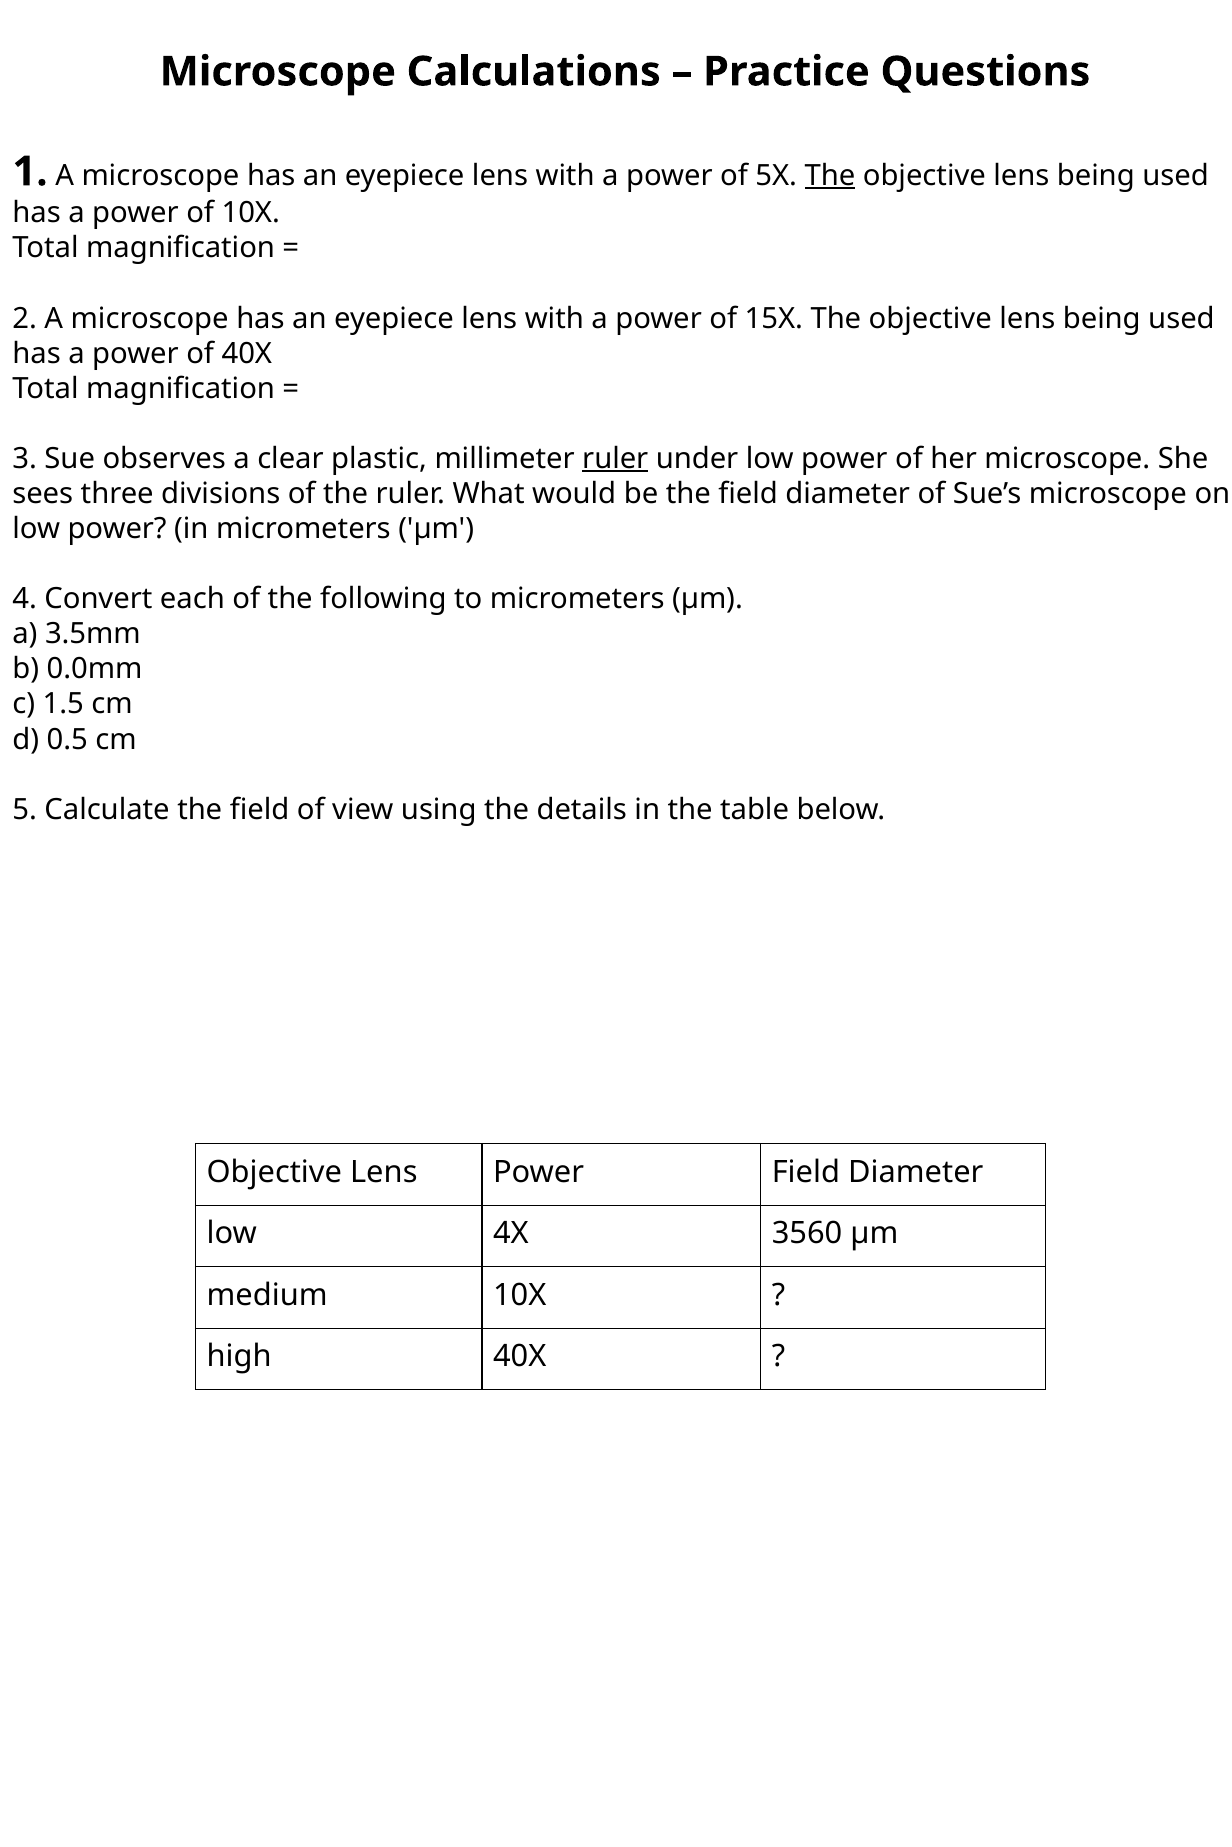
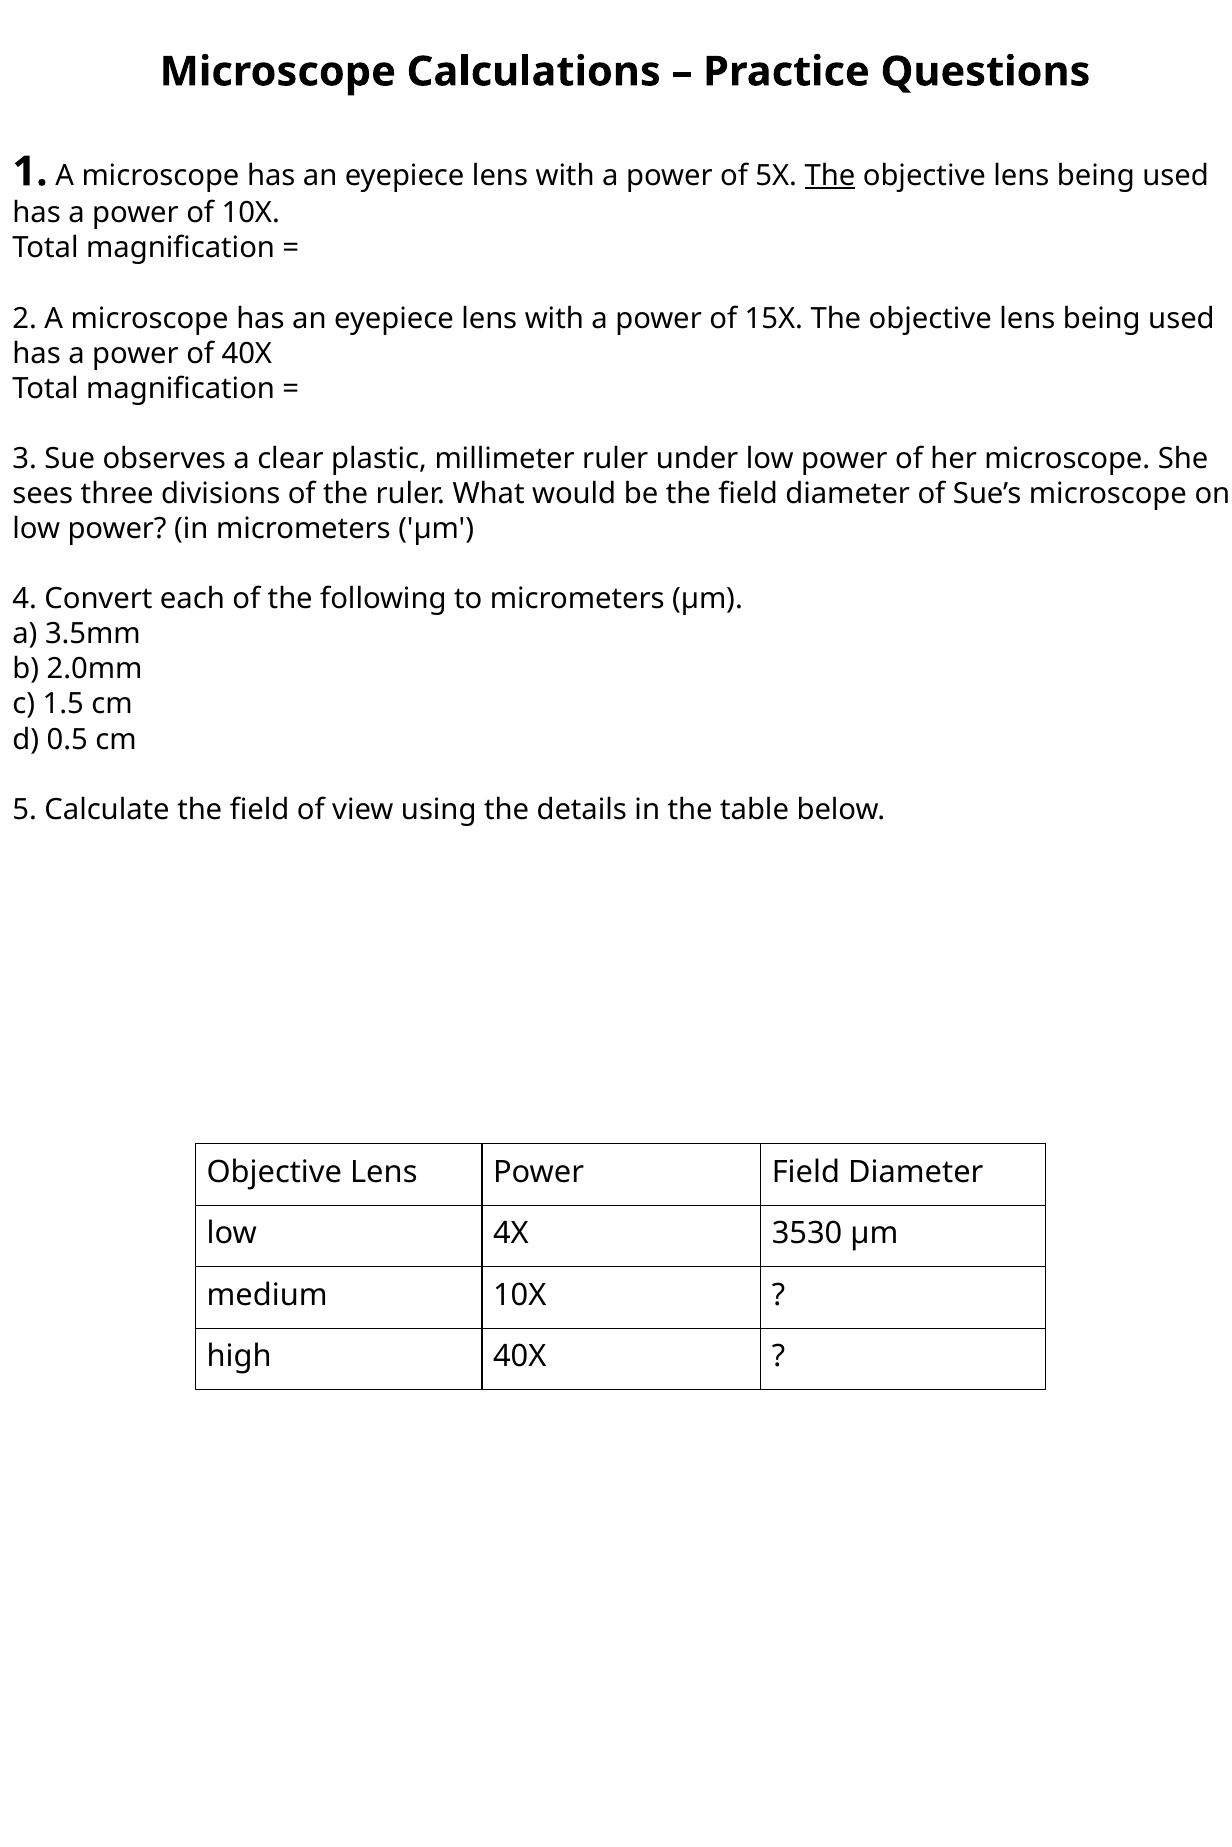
ruler at (615, 459) underline: present -> none
0.0mm: 0.0mm -> 2.0mm
3560: 3560 -> 3530
